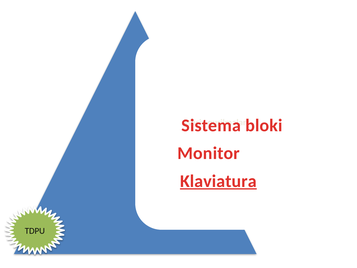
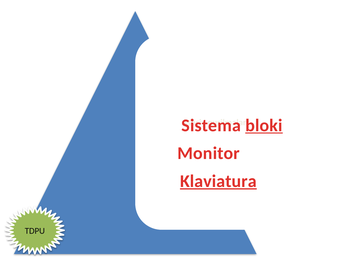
bloki underline: none -> present
